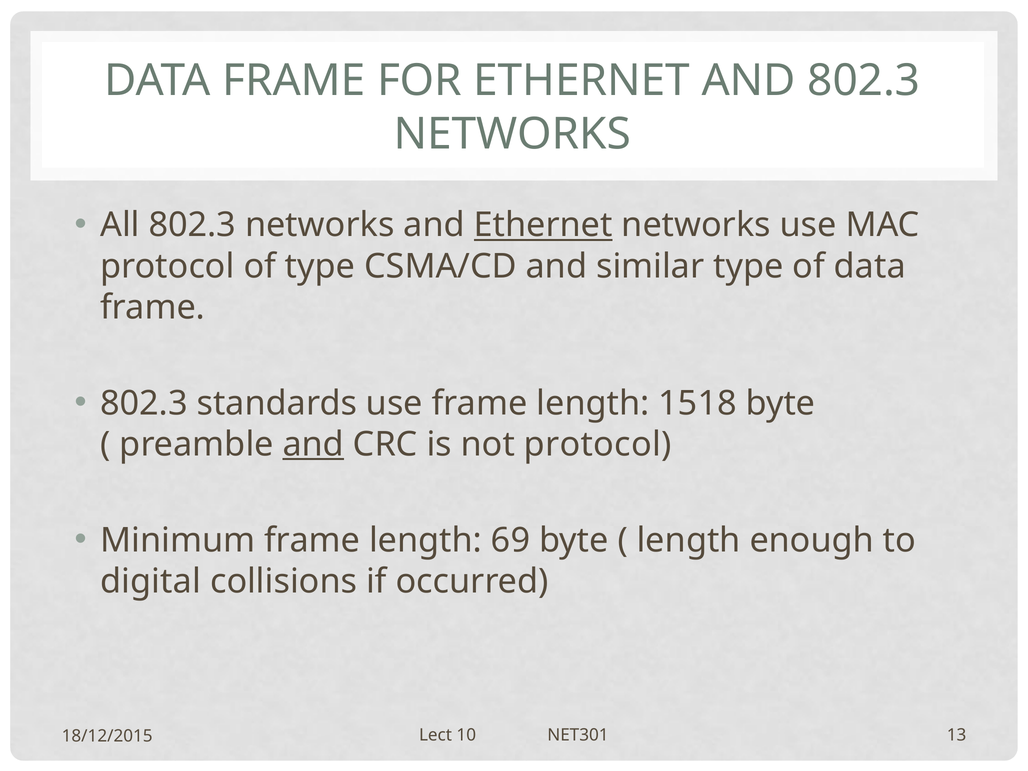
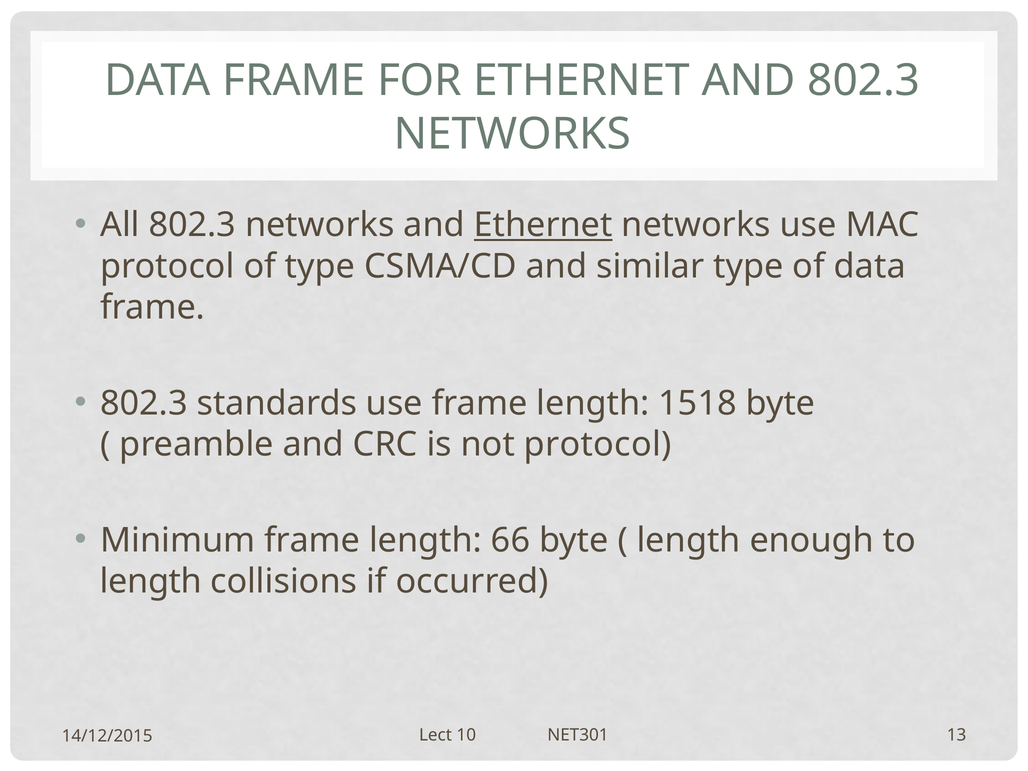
and at (313, 444) underline: present -> none
69: 69 -> 66
digital at (151, 581): digital -> length
18/12/2015: 18/12/2015 -> 14/12/2015
